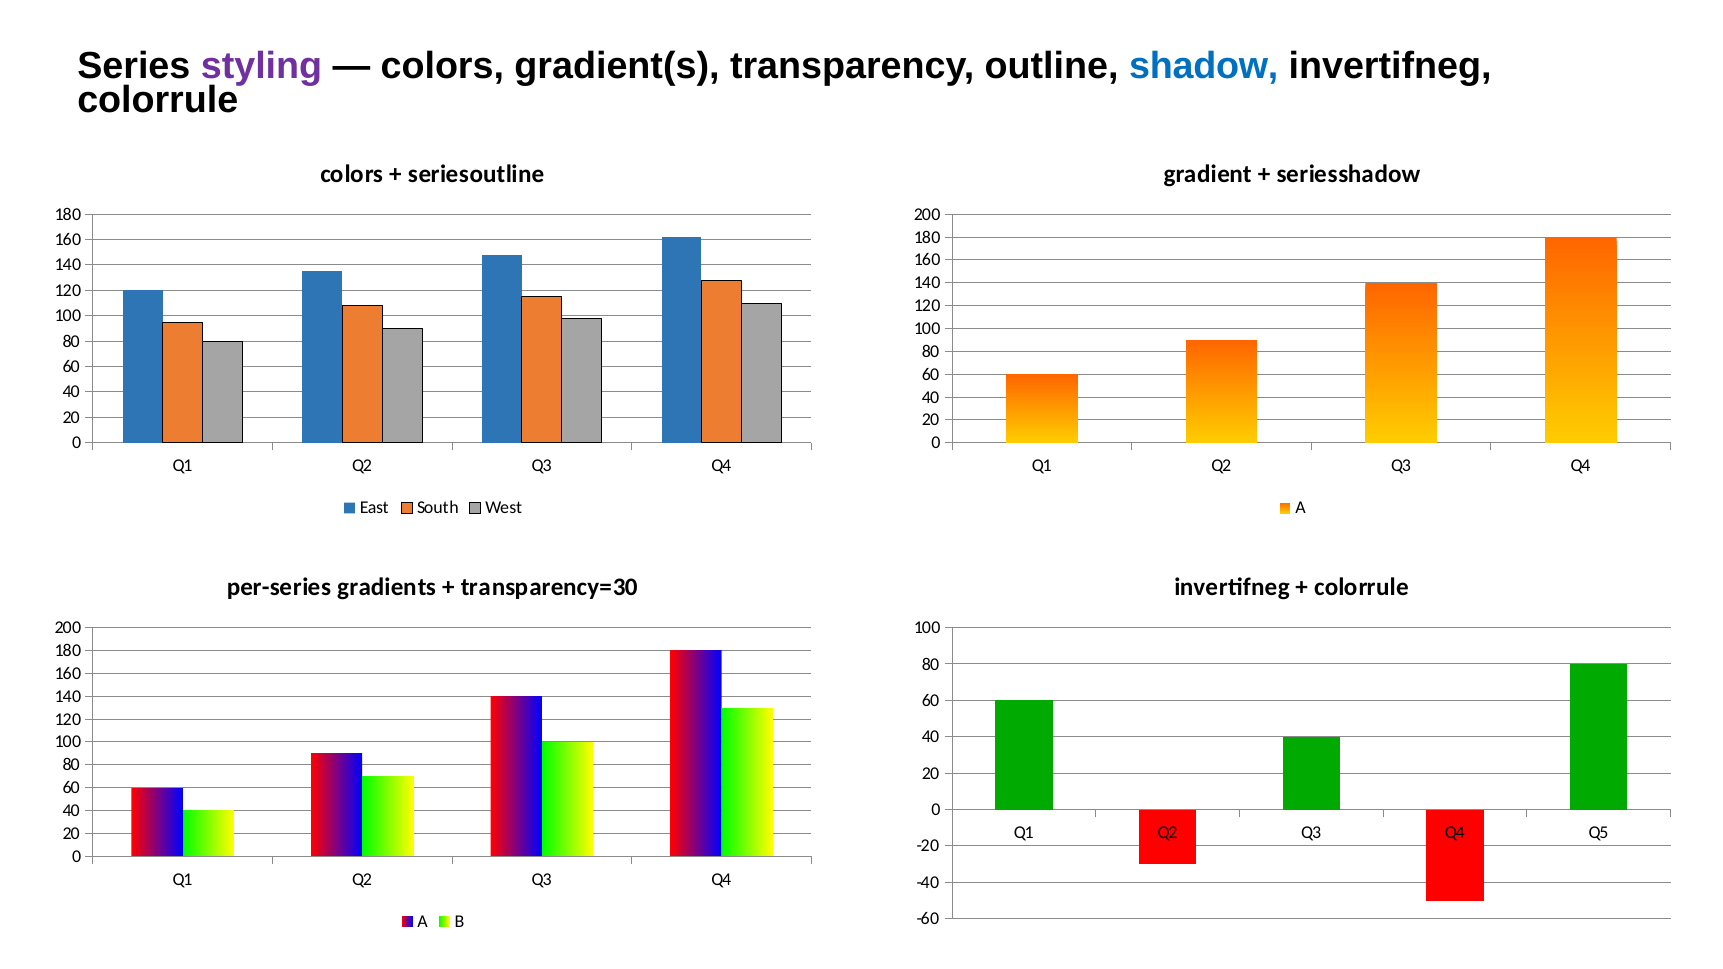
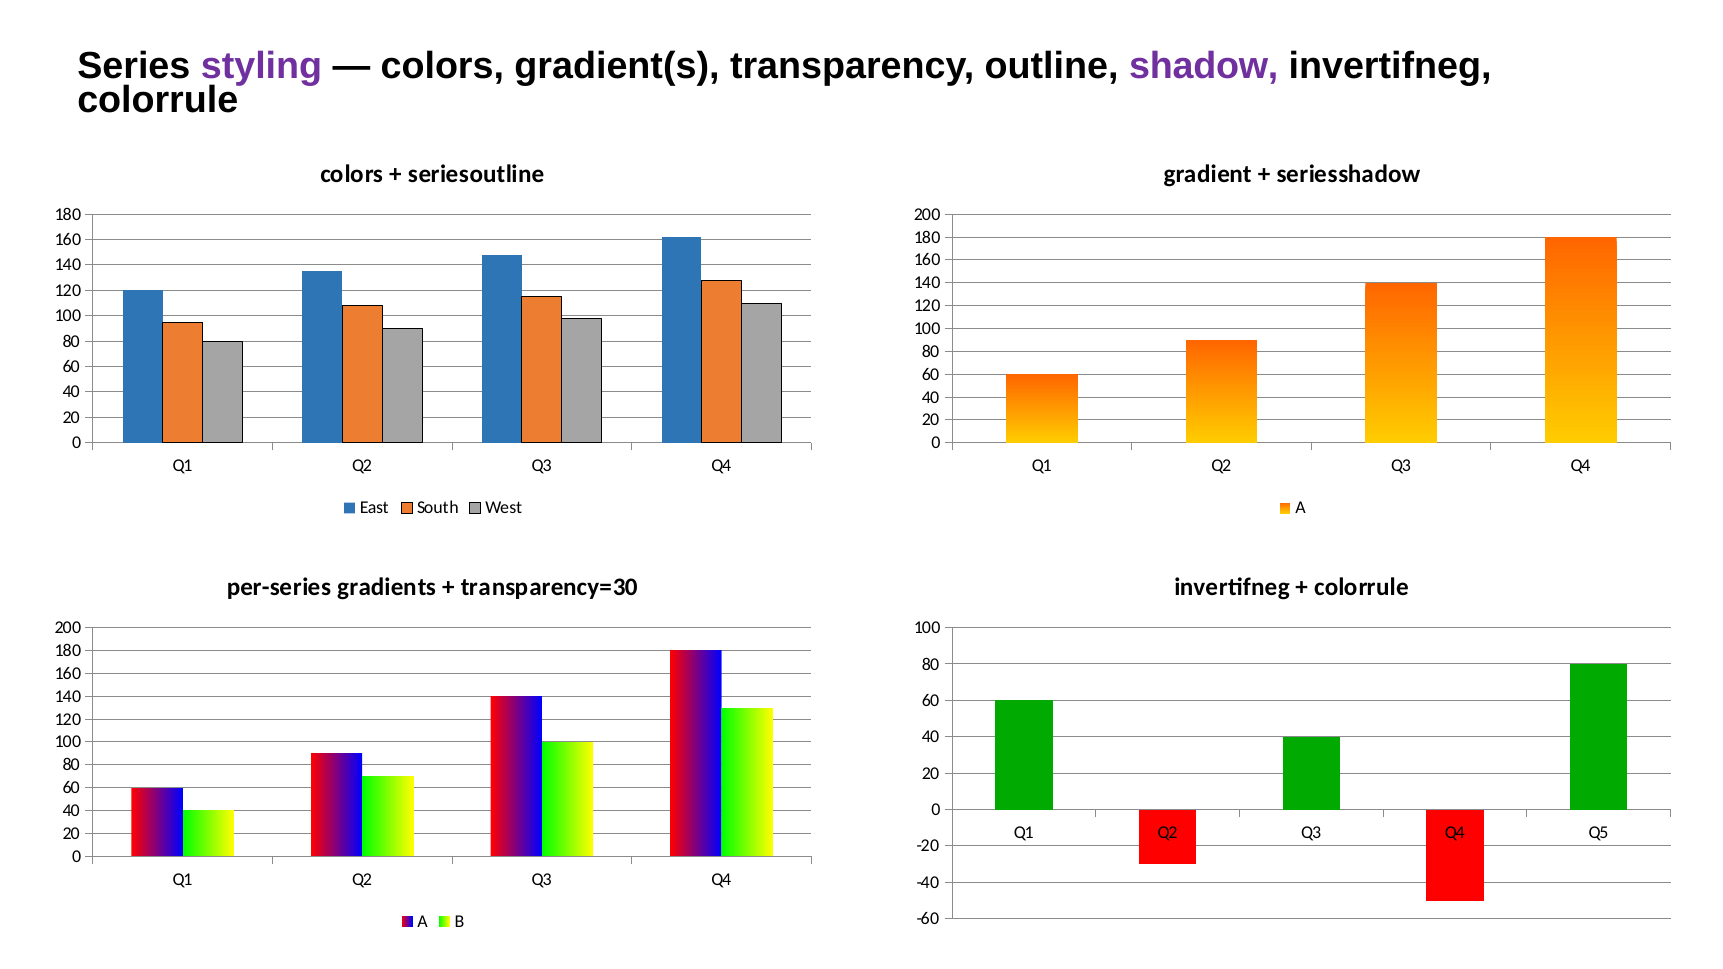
shadow colour: blue -> purple
